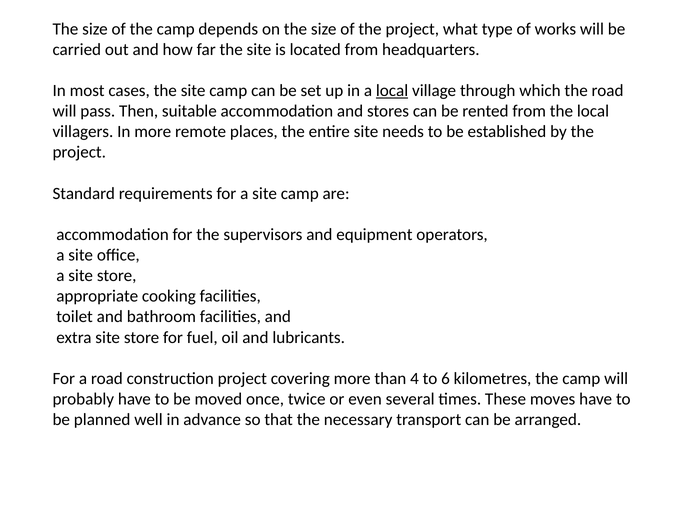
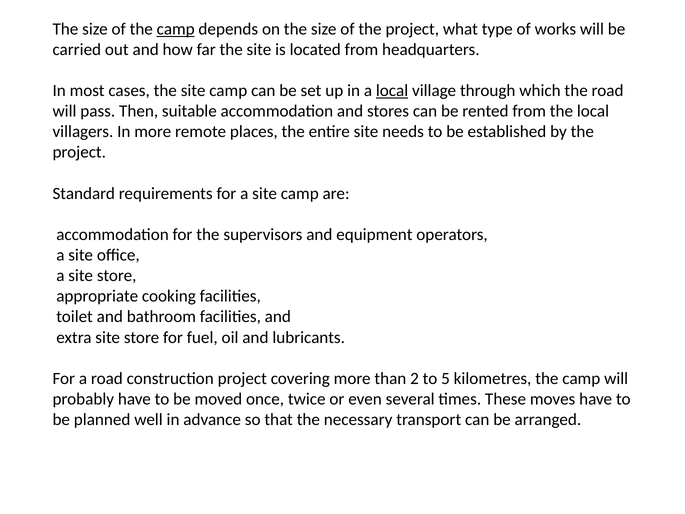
camp at (176, 29) underline: none -> present
4: 4 -> 2
6: 6 -> 5
